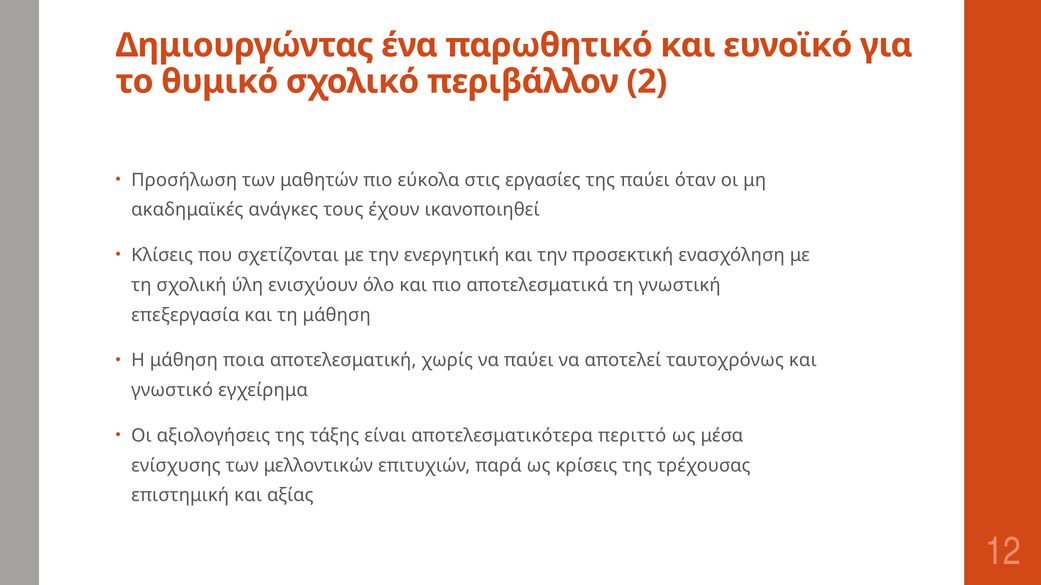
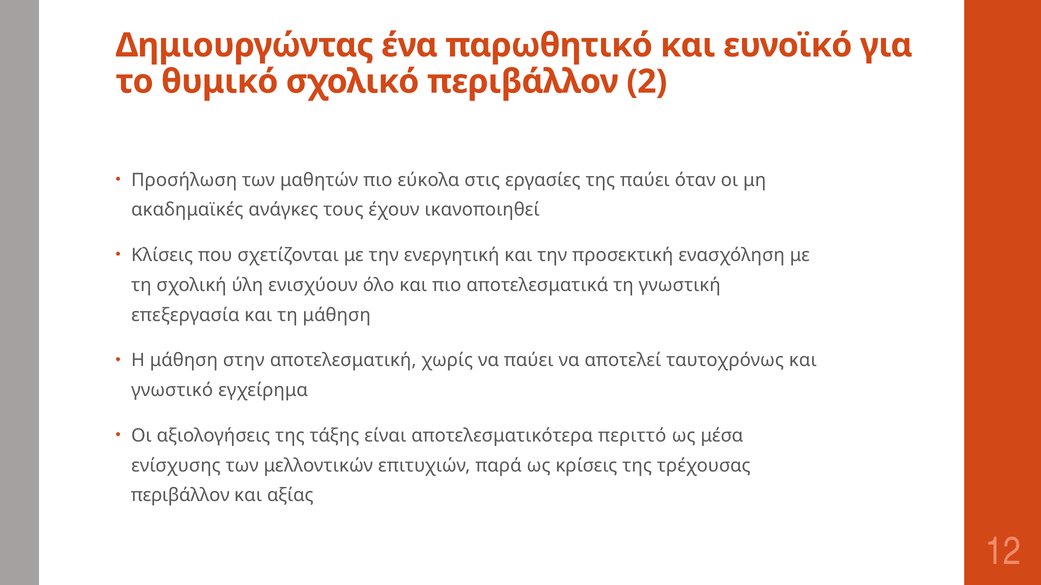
ποια: ποια -> στην
επιστημική at (180, 496): επιστημική -> περιβάλλον
